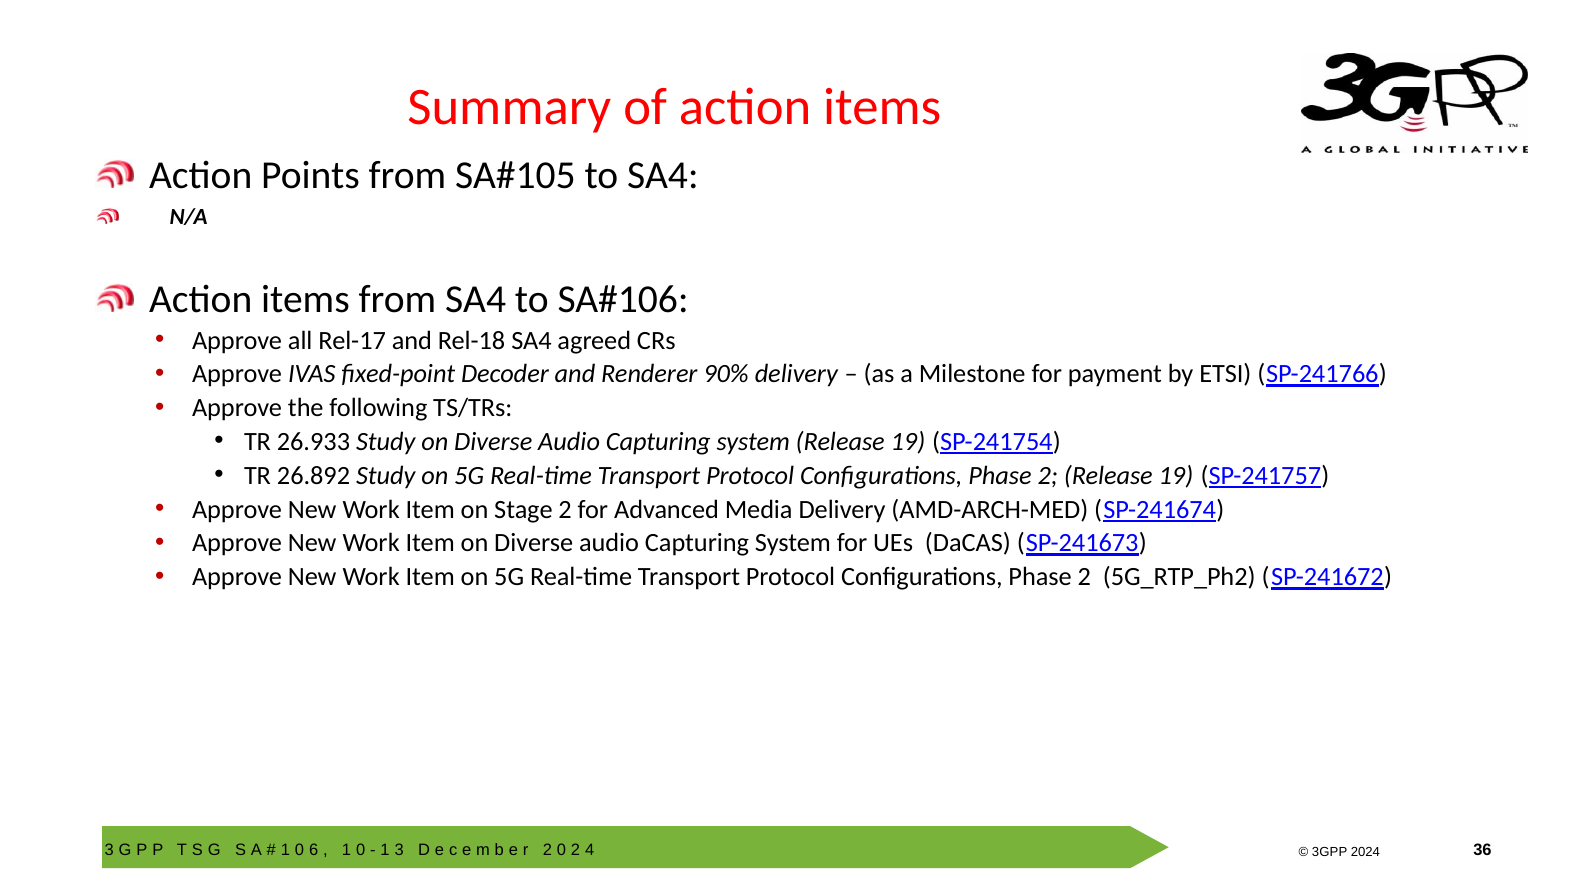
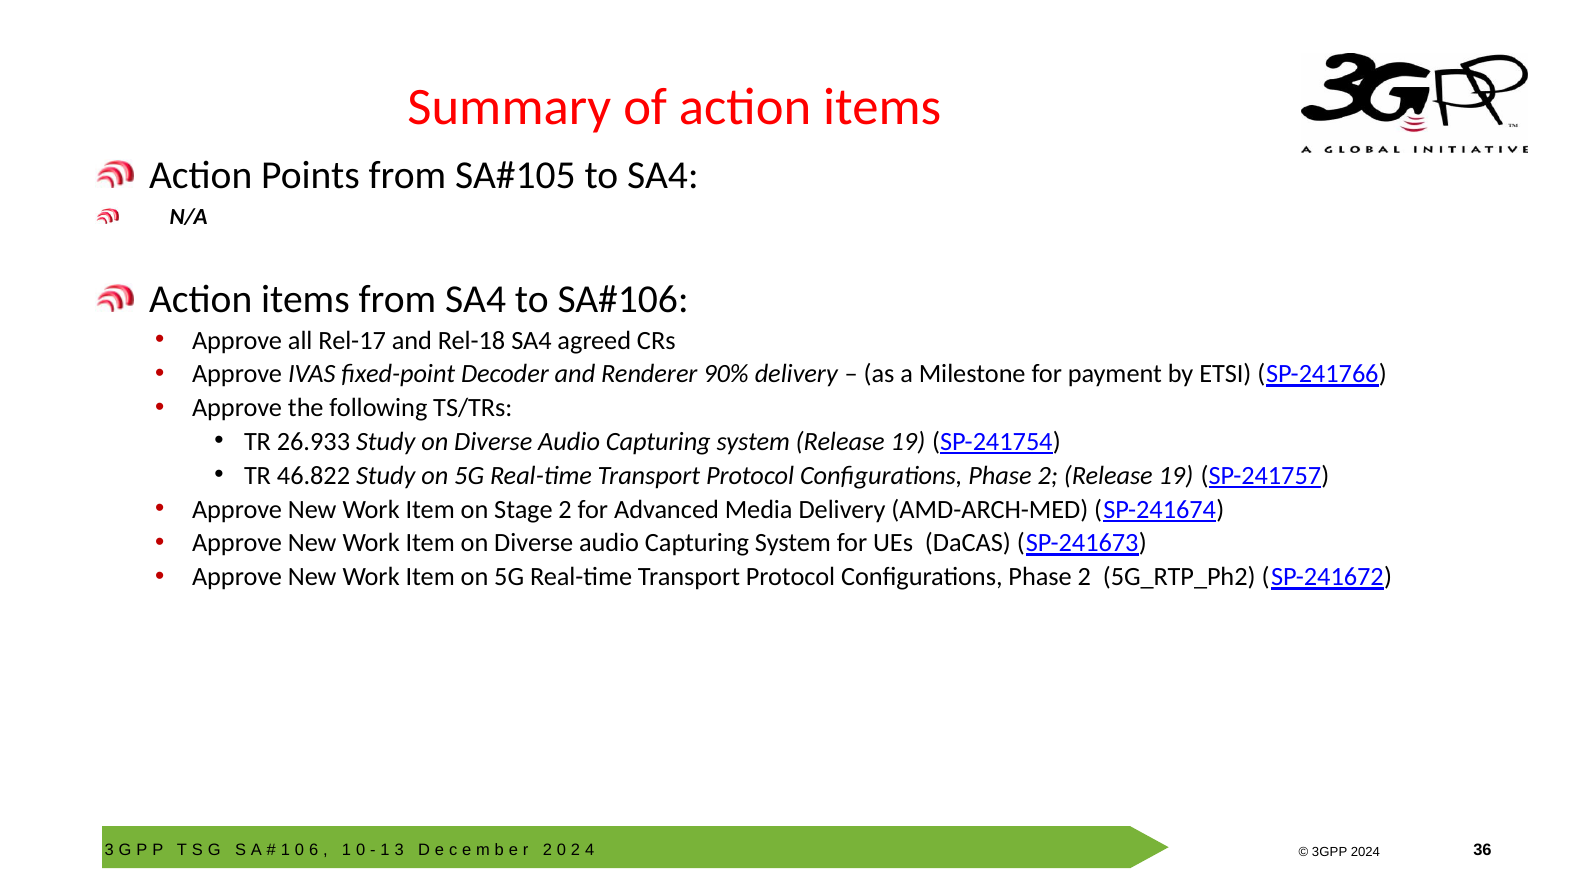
26.892: 26.892 -> 46.822
